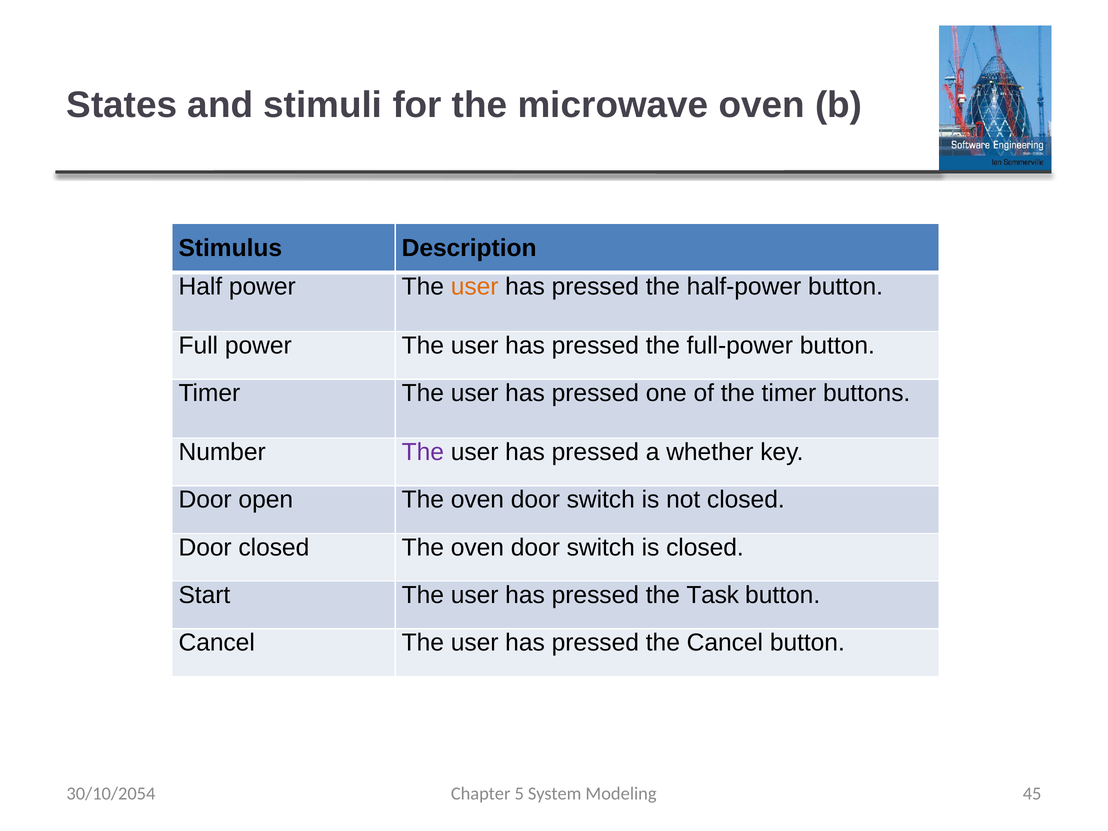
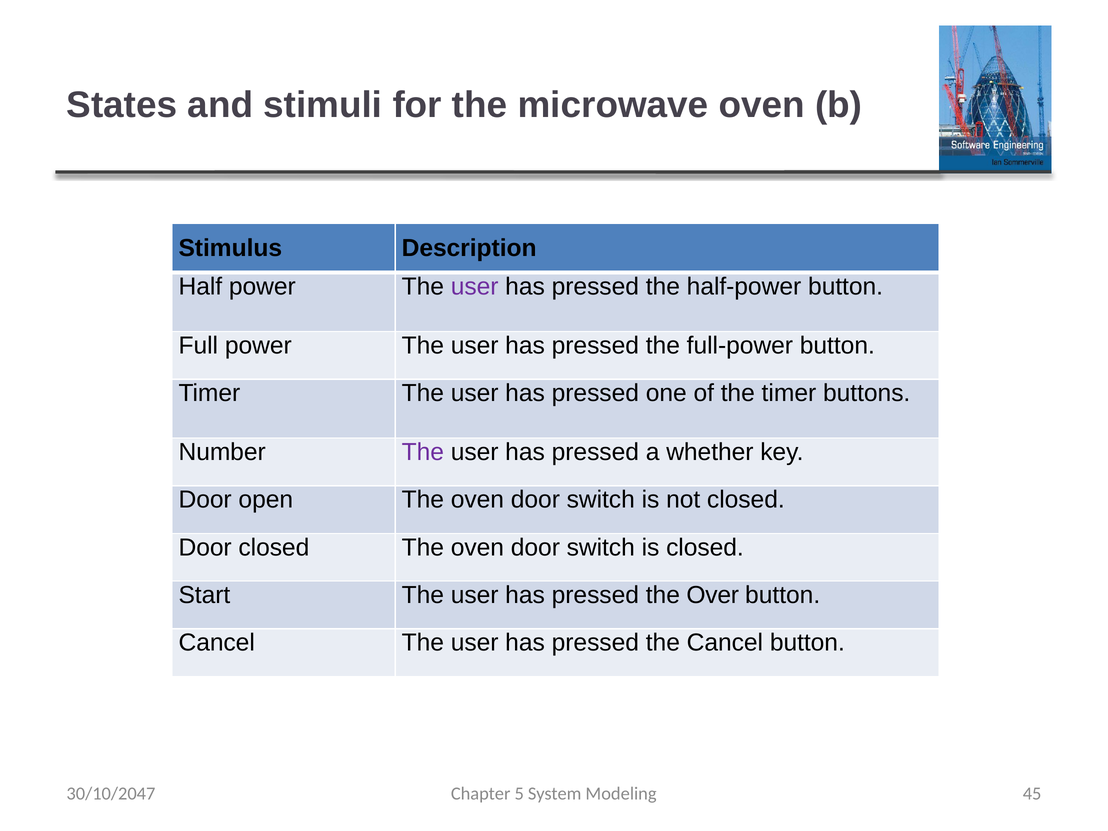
user at (475, 287) colour: orange -> purple
Task: Task -> Over
30/10/2054: 30/10/2054 -> 30/10/2047
